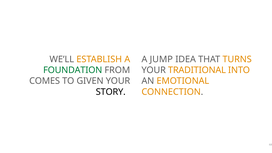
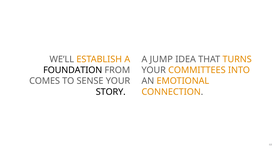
FOUNDATION colour: green -> black
TRADITIONAL: TRADITIONAL -> COMMITTEES
GIVEN: GIVEN -> SENSE
